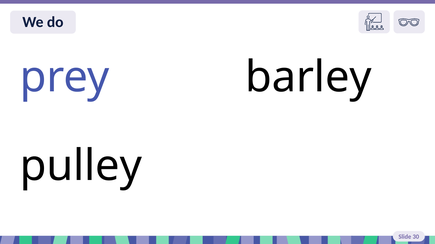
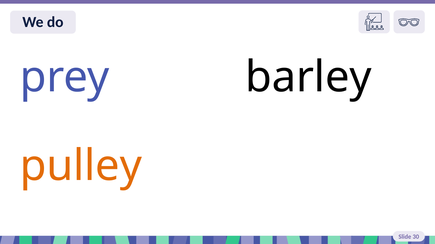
pulley colour: black -> orange
